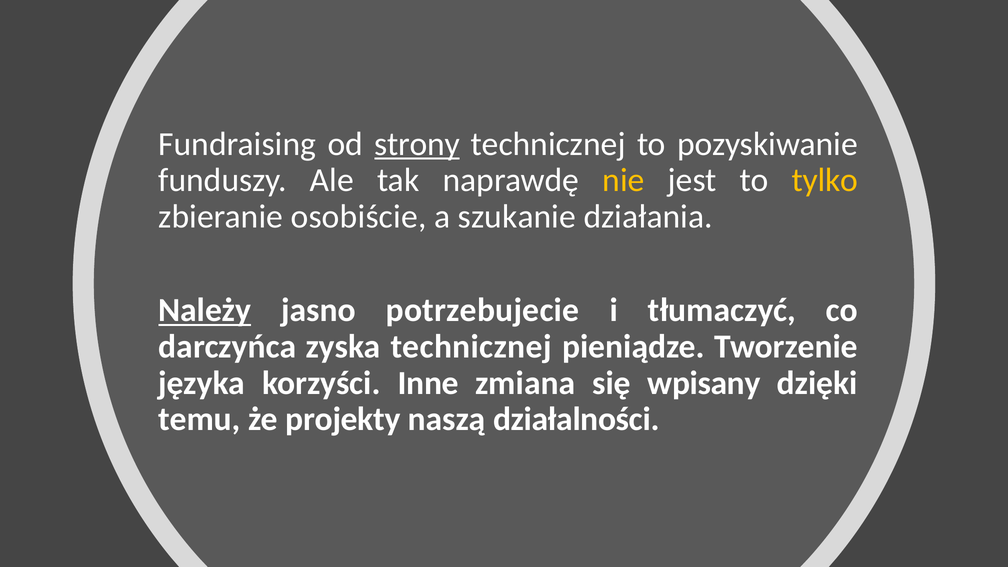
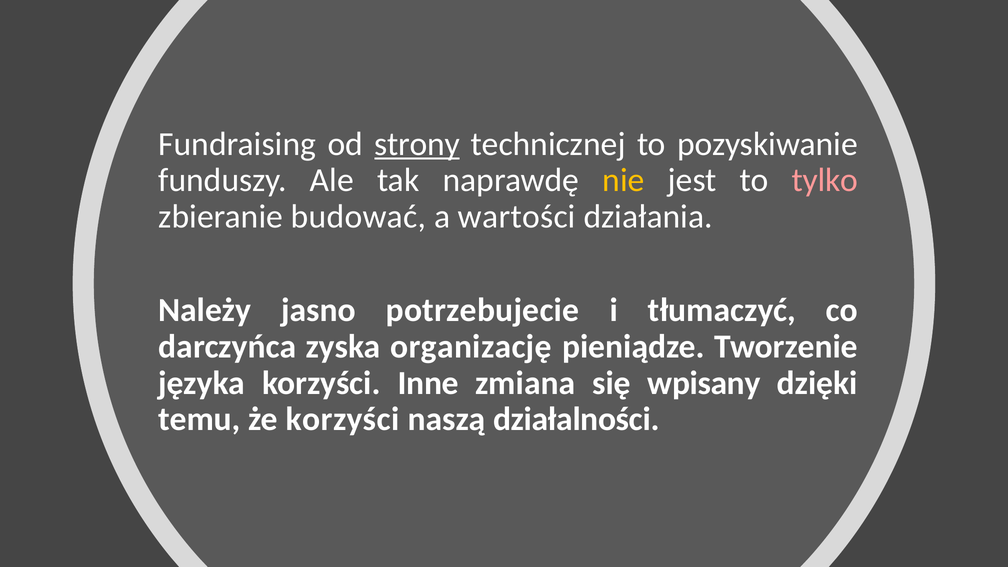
tylko colour: yellow -> pink
osobiście: osobiście -> budować
szukanie: szukanie -> wartości
Należy underline: present -> none
zyska technicznej: technicznej -> organizację
że projekty: projekty -> korzyści
